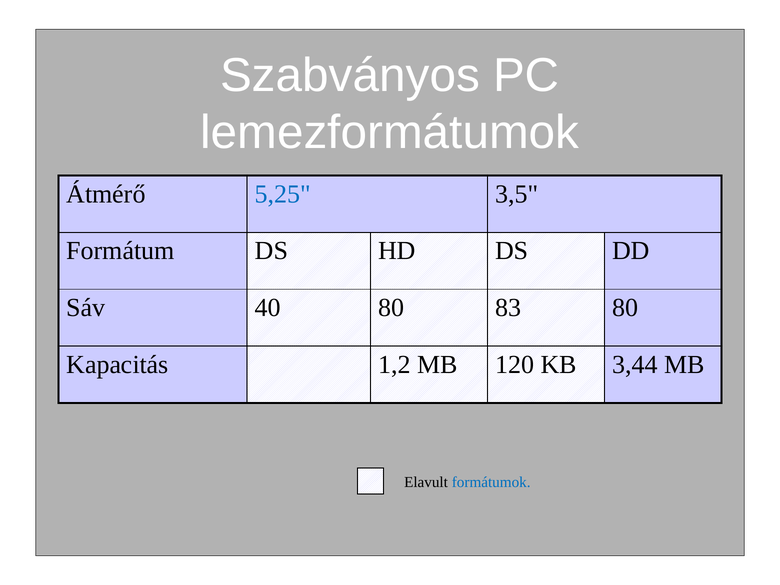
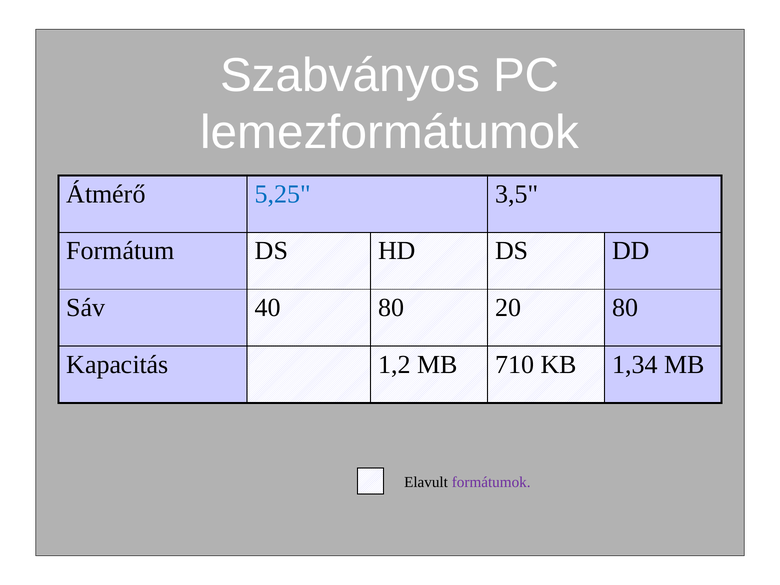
83: 83 -> 20
120: 120 -> 710
3,44: 3,44 -> 1,34
formátumok colour: blue -> purple
